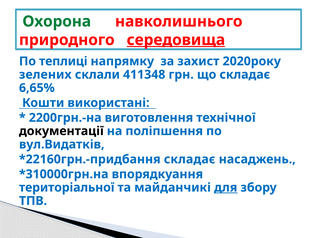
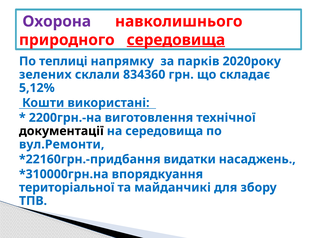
Охорона colour: green -> purple
захист: захист -> парків
411348: 411348 -> 834360
6,65%: 6,65% -> 5,12%
на поліпшення: поліпшення -> середовища
вул.Видатків: вул.Видатків -> вул.Ремонти
складає at (190, 159): складає -> видатки
для underline: present -> none
